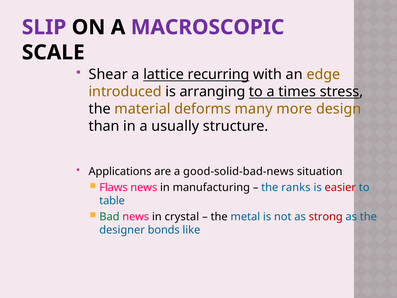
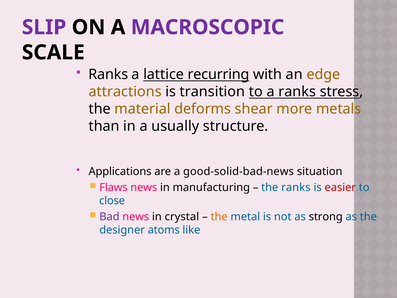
Shear at (108, 74): Shear -> Ranks
introduced: introduced -> attractions
arranging: arranging -> transition
a times: times -> ranks
many: many -> shear
design: design -> metals
table: table -> close
Bad colour: green -> purple
the at (219, 217) colour: black -> orange
strong colour: red -> black
bonds: bonds -> atoms
